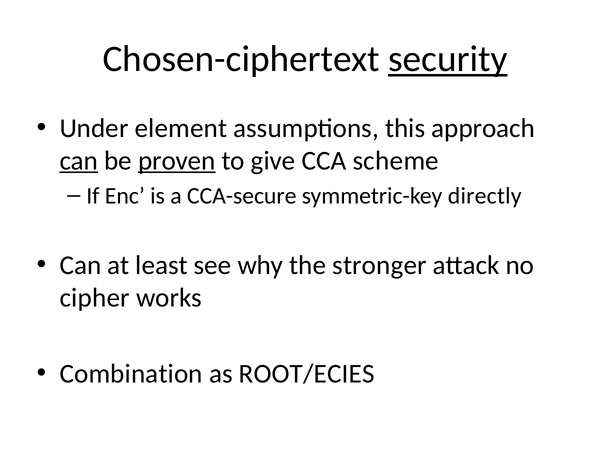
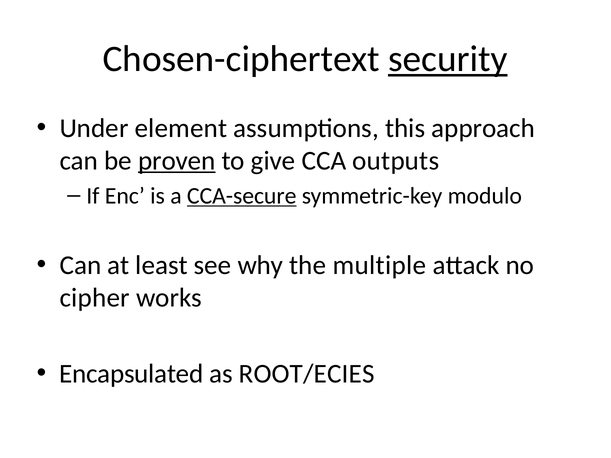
can at (79, 161) underline: present -> none
scheme: scheme -> outputs
CCA-secure underline: none -> present
directly: directly -> modulo
stronger: stronger -> multiple
Combination: Combination -> Encapsulated
